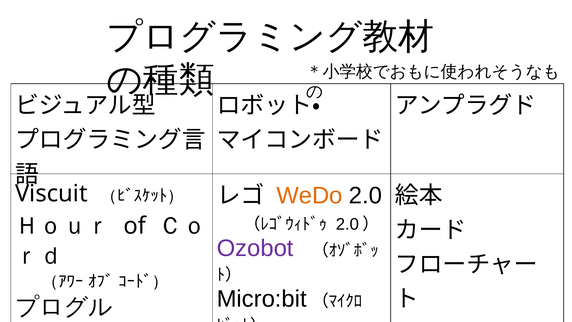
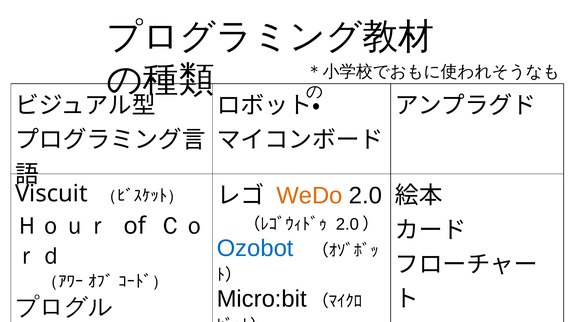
Ozobot colour: purple -> blue
